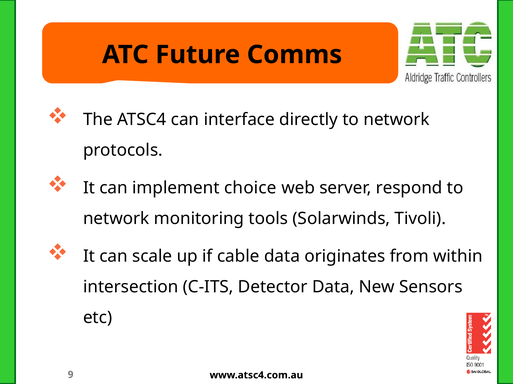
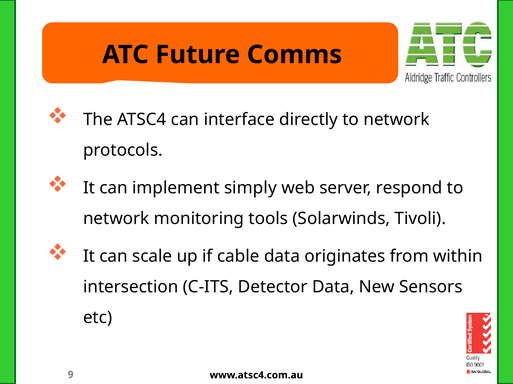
choice: choice -> simply
